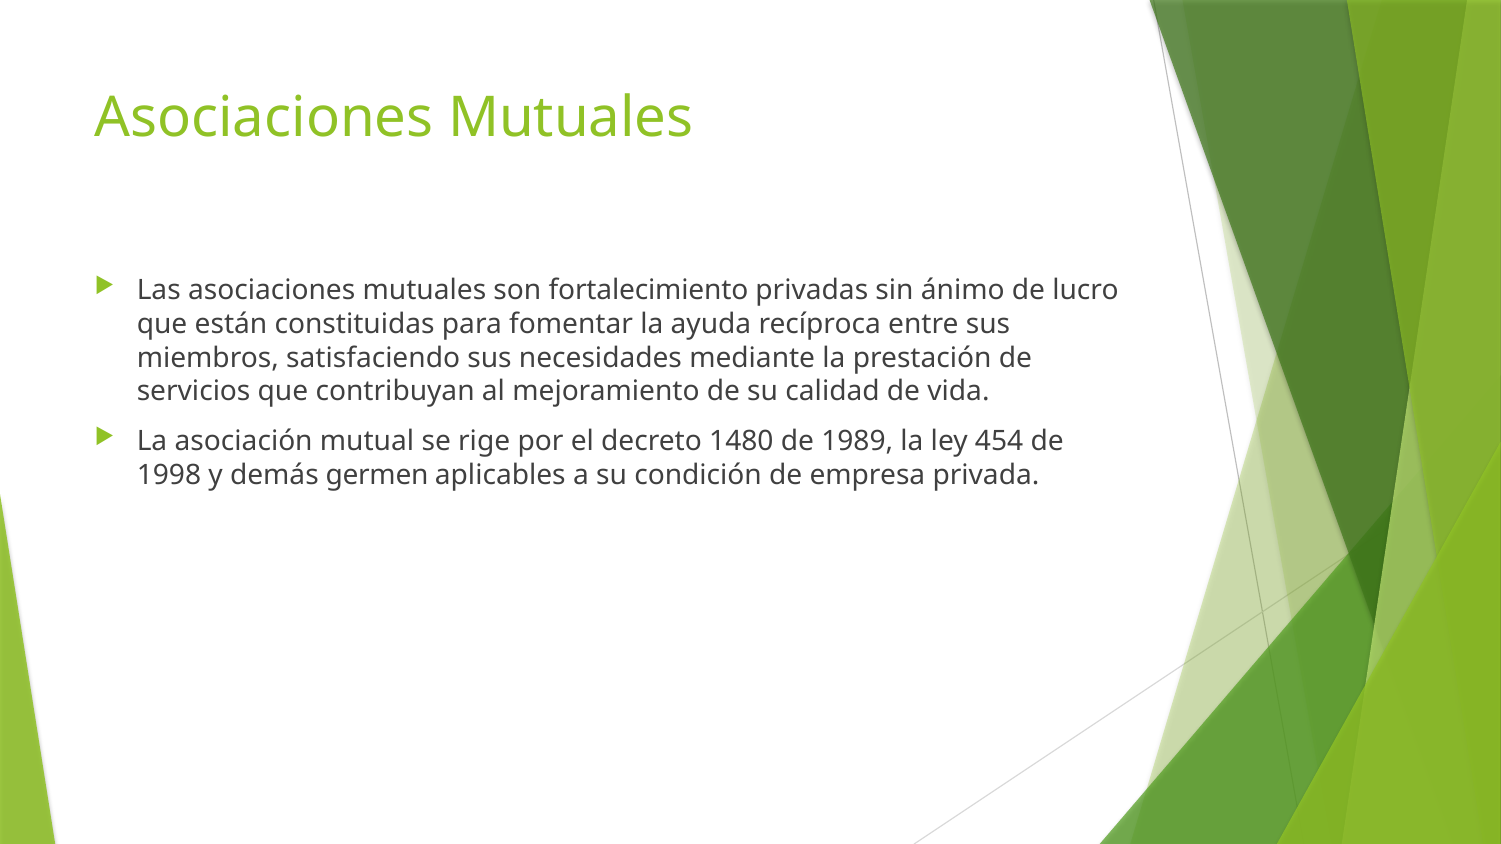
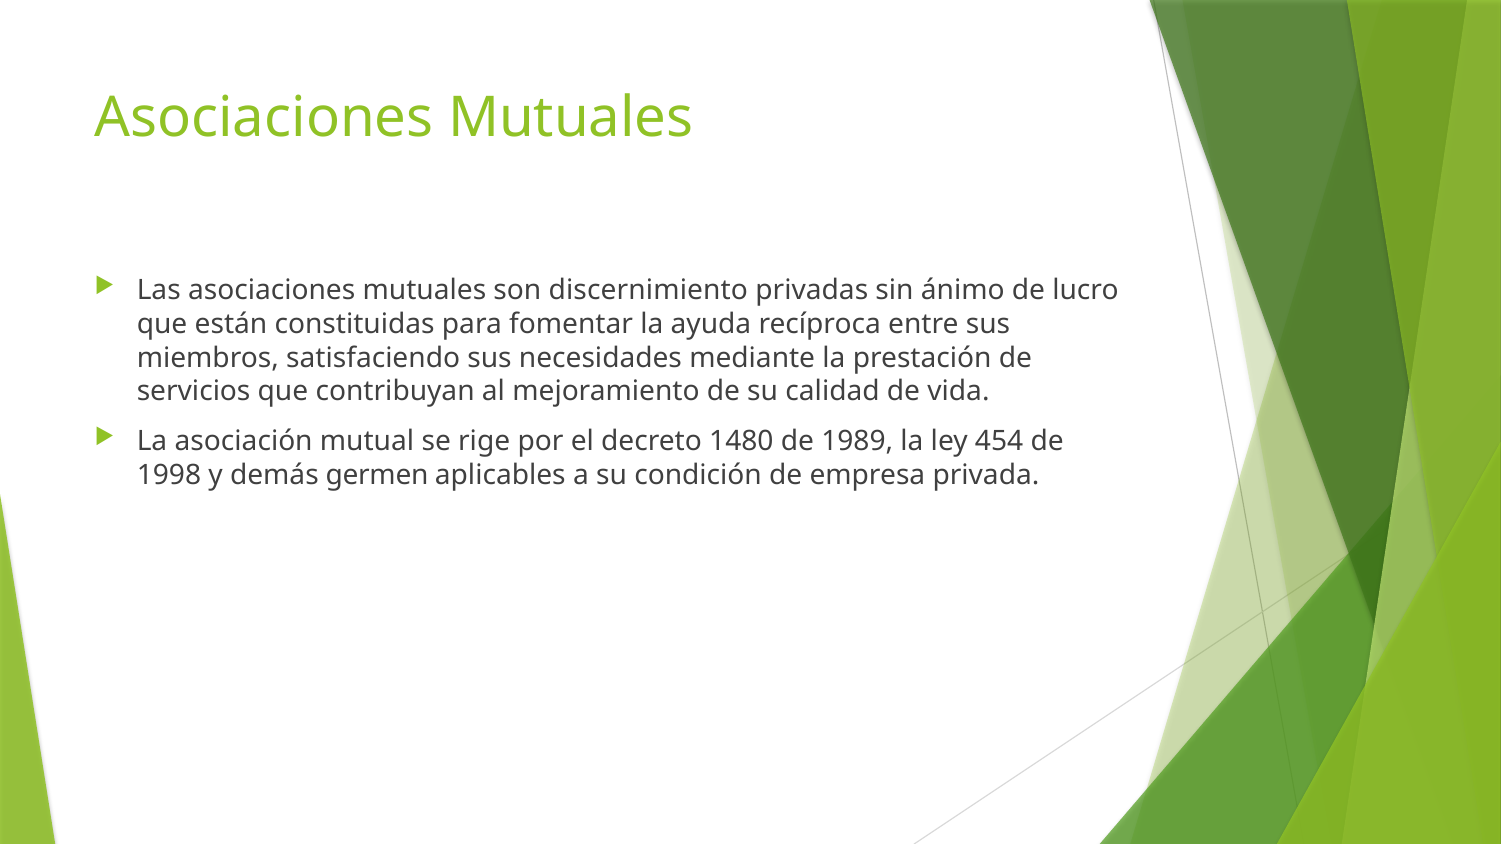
fortalecimiento: fortalecimiento -> discernimiento
